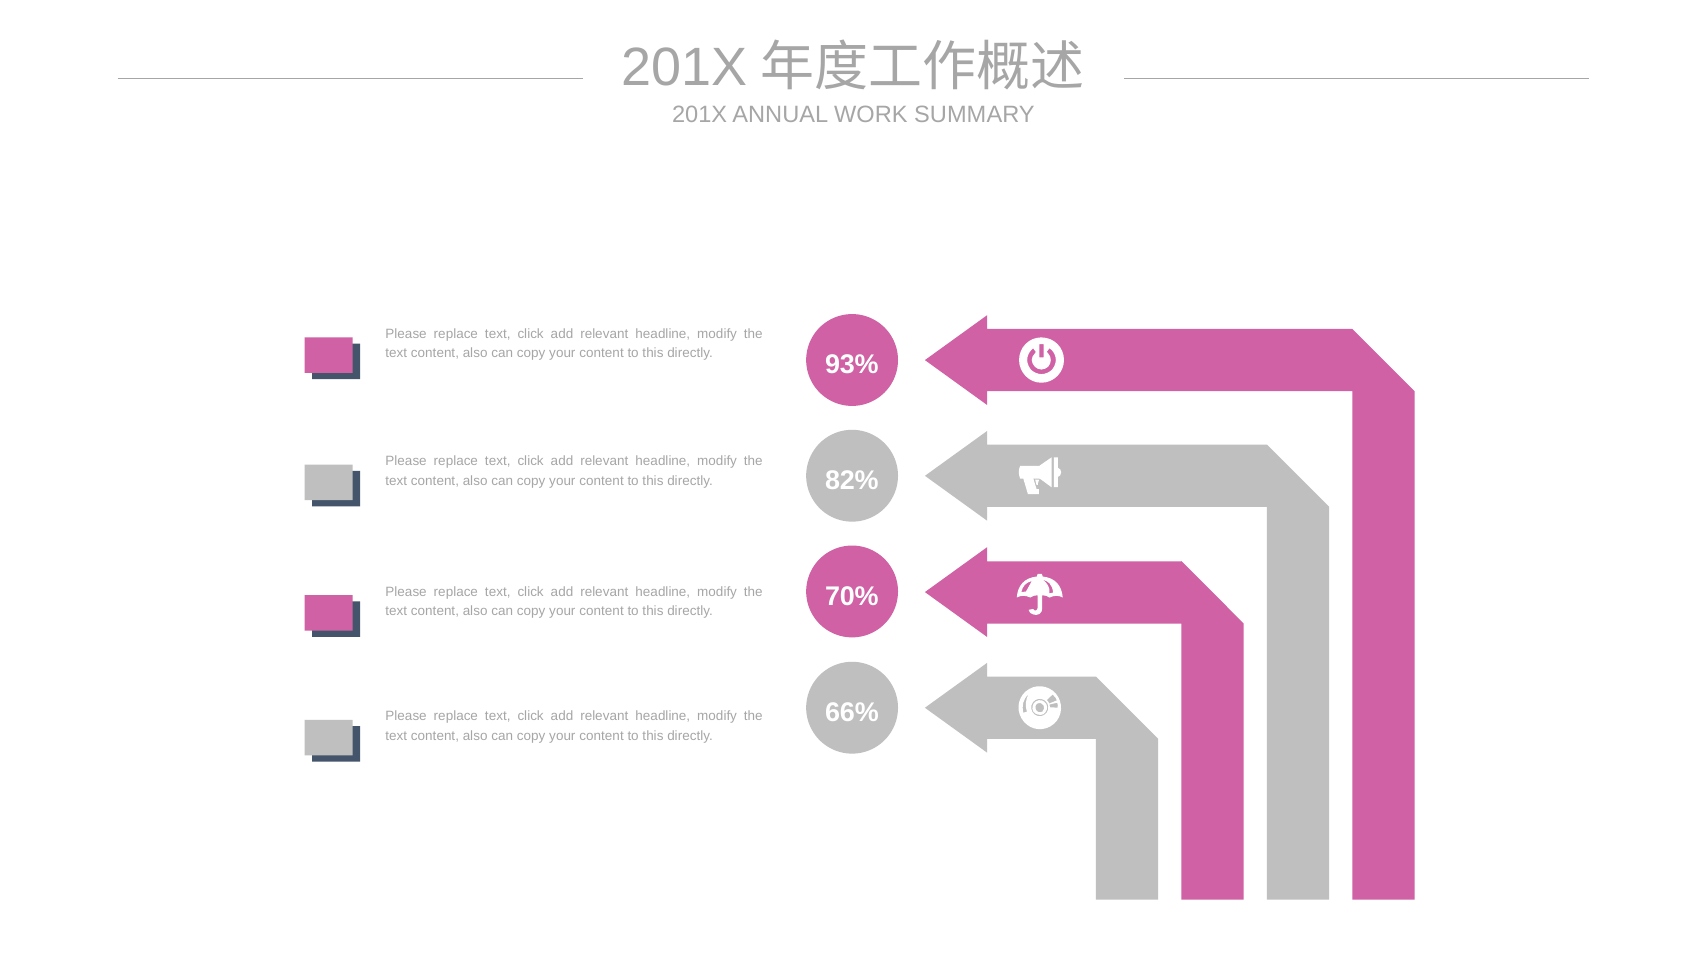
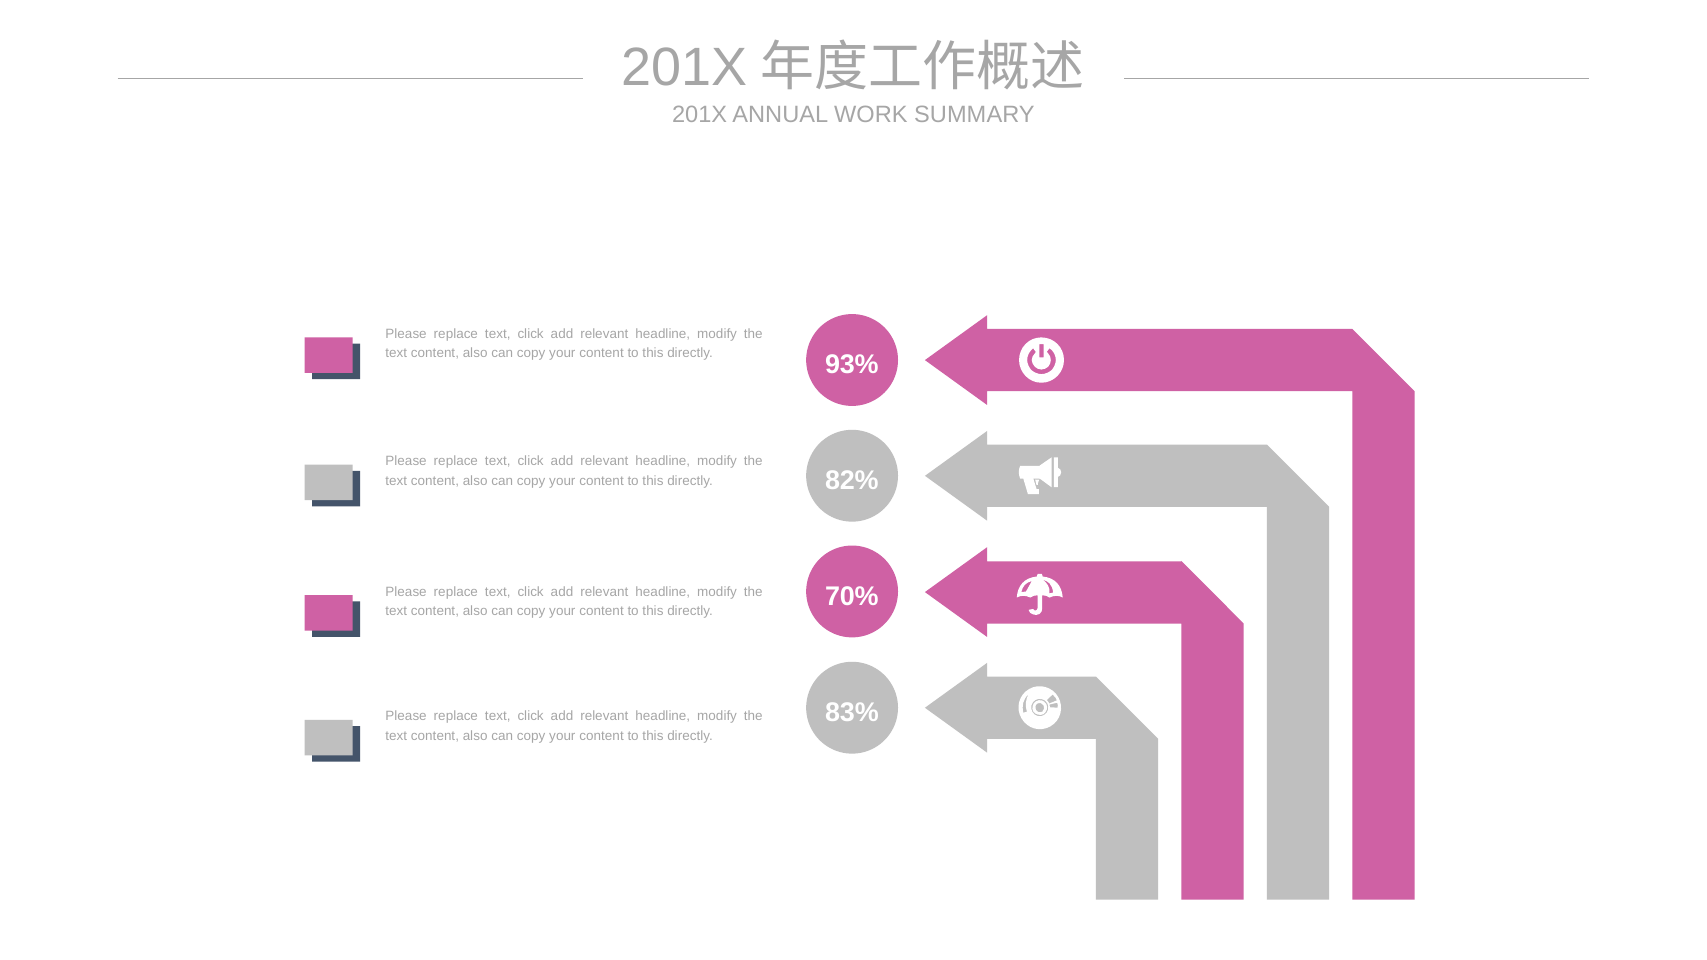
66%: 66% -> 83%
